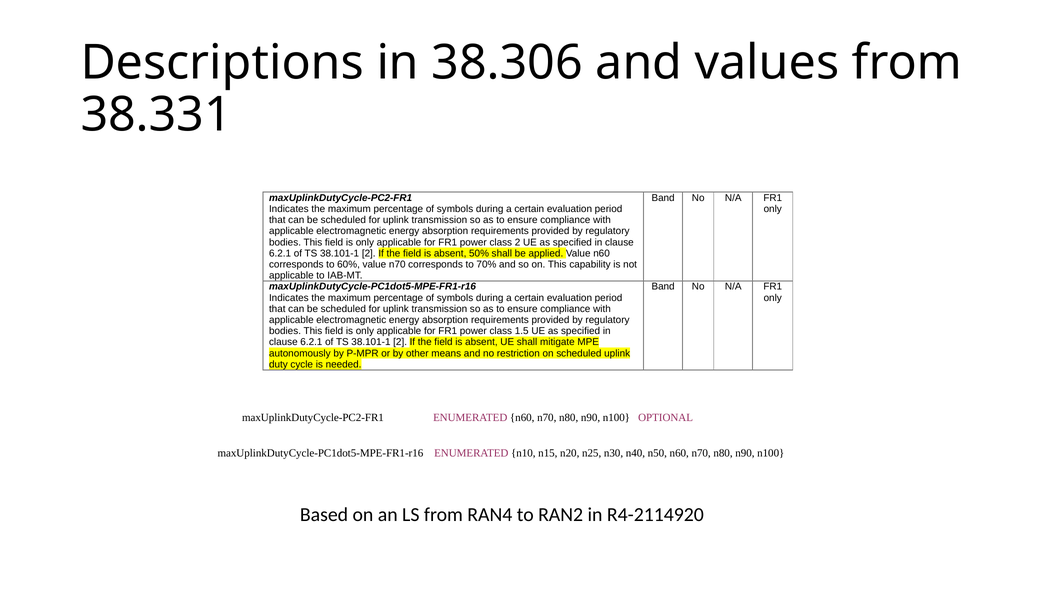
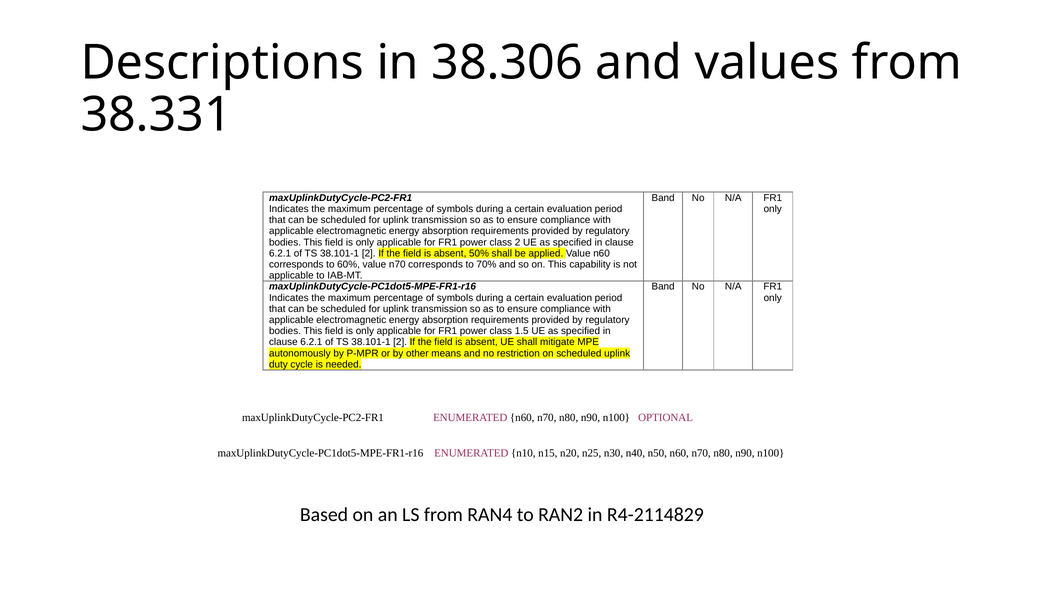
R4-2114920: R4-2114920 -> R4-2114829
